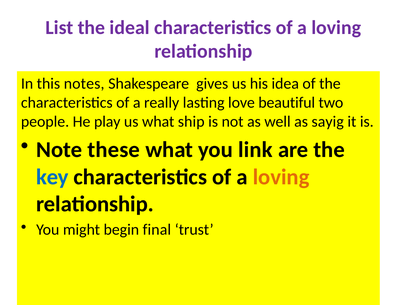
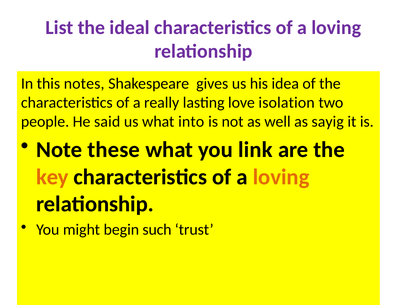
beautiful: beautiful -> isolation
play: play -> said
ship: ship -> into
key colour: blue -> orange
final: final -> such
